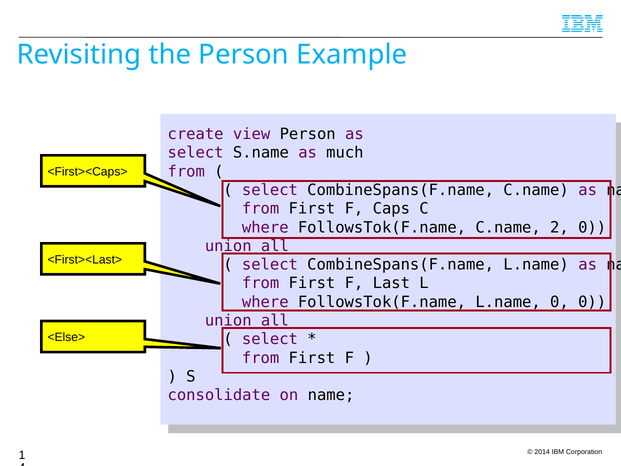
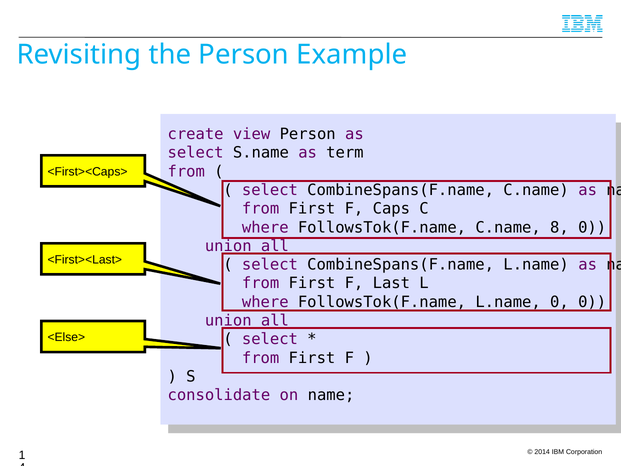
much: much -> term
C.name 2: 2 -> 8
